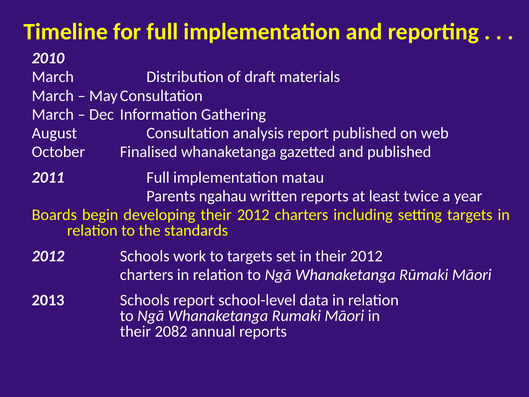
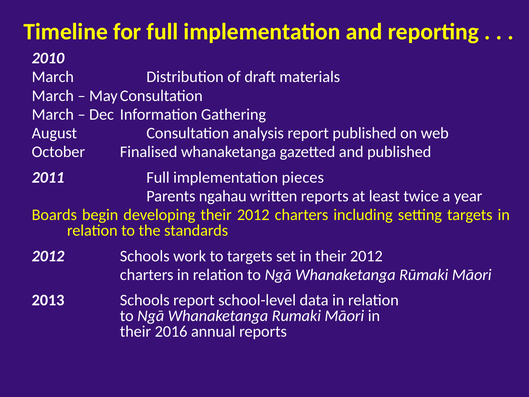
matau: matau -> pieces
2082: 2082 -> 2016
